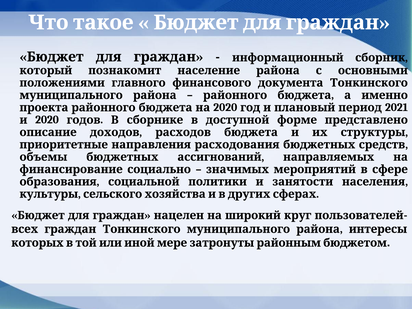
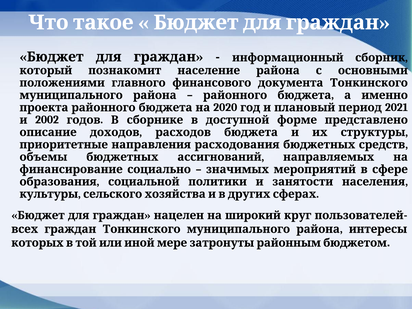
2020 at (47, 120): 2020 -> 2002
